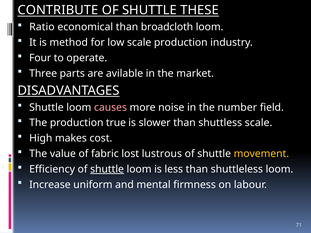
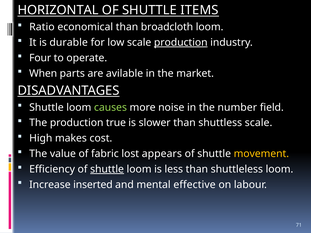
CONTRIBUTE: CONTRIBUTE -> HORIZONTAL
THESE: THESE -> ITEMS
method: method -> durable
production at (181, 43) underline: none -> present
Three: Three -> When
causes colour: pink -> light green
lustrous: lustrous -> appears
uniform: uniform -> inserted
firmness: firmness -> effective
